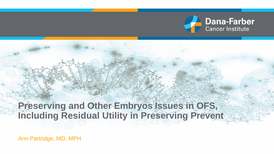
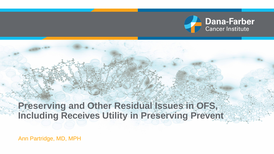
Embryos: Embryos -> Residual
Residual: Residual -> Receives
